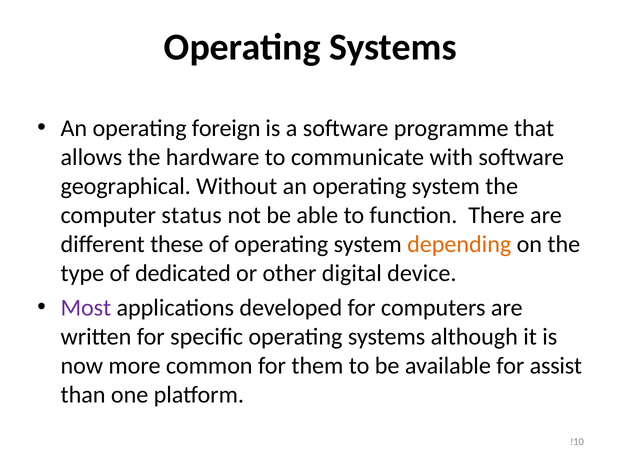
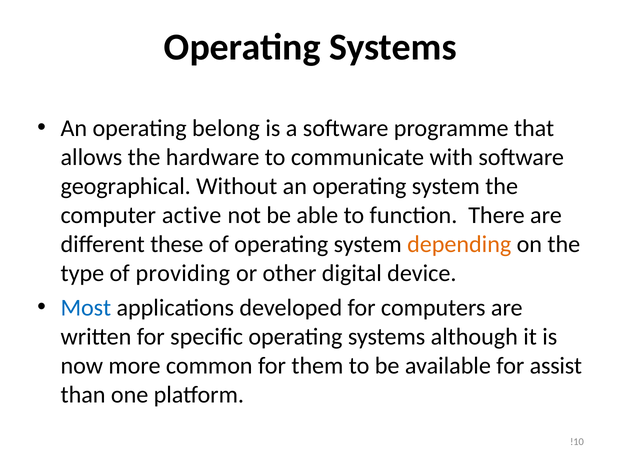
foreign: foreign -> belong
status: status -> active
dedicated: dedicated -> providing
Most colour: purple -> blue
